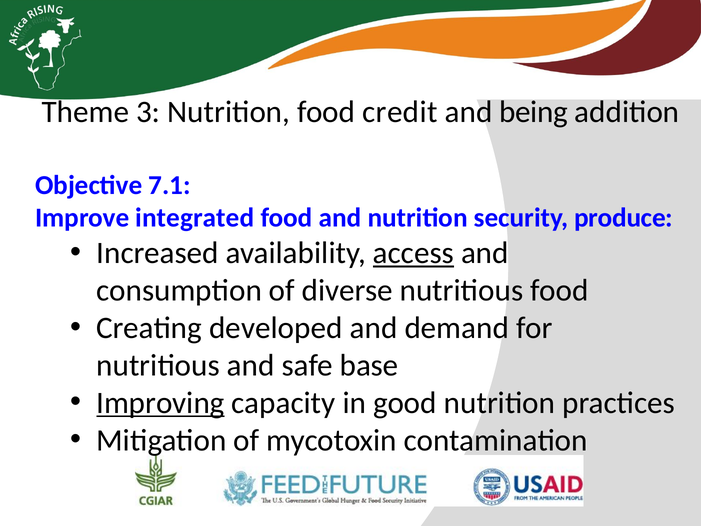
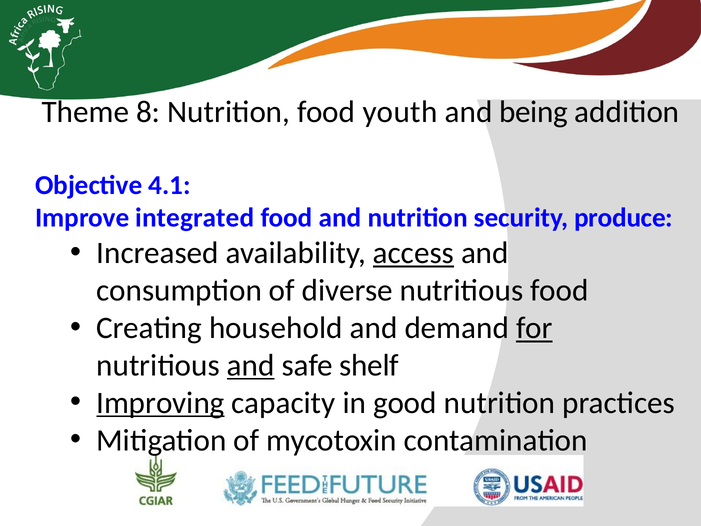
3: 3 -> 8
credit: credit -> youth
7.1: 7.1 -> 4.1
developed: developed -> household
for underline: none -> present
and at (251, 365) underline: none -> present
base: base -> shelf
